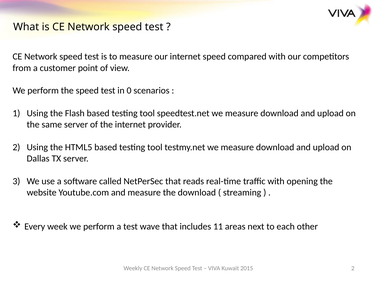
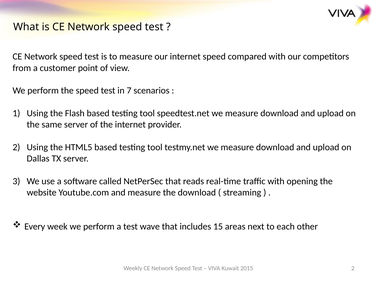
0: 0 -> 7
11: 11 -> 15
